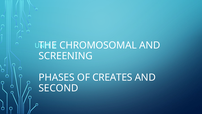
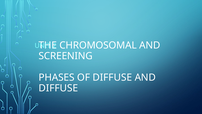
OF CREATES: CREATES -> DIFFUSE
SECOND at (58, 88): SECOND -> DIFFUSE
